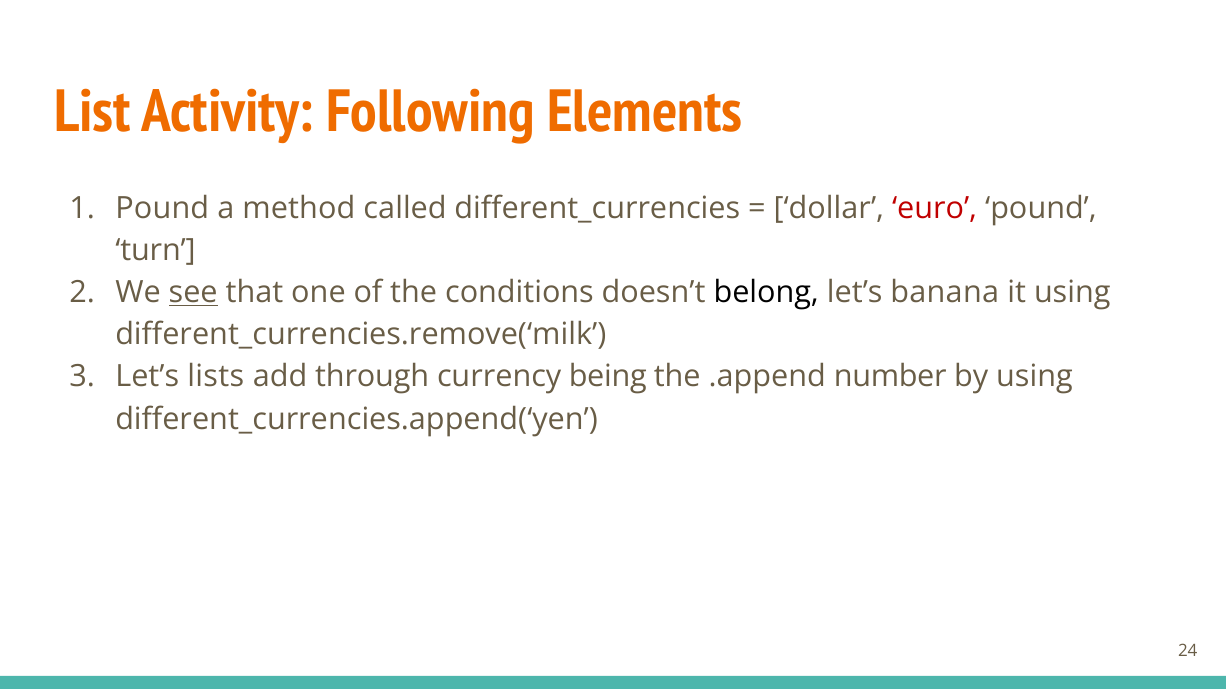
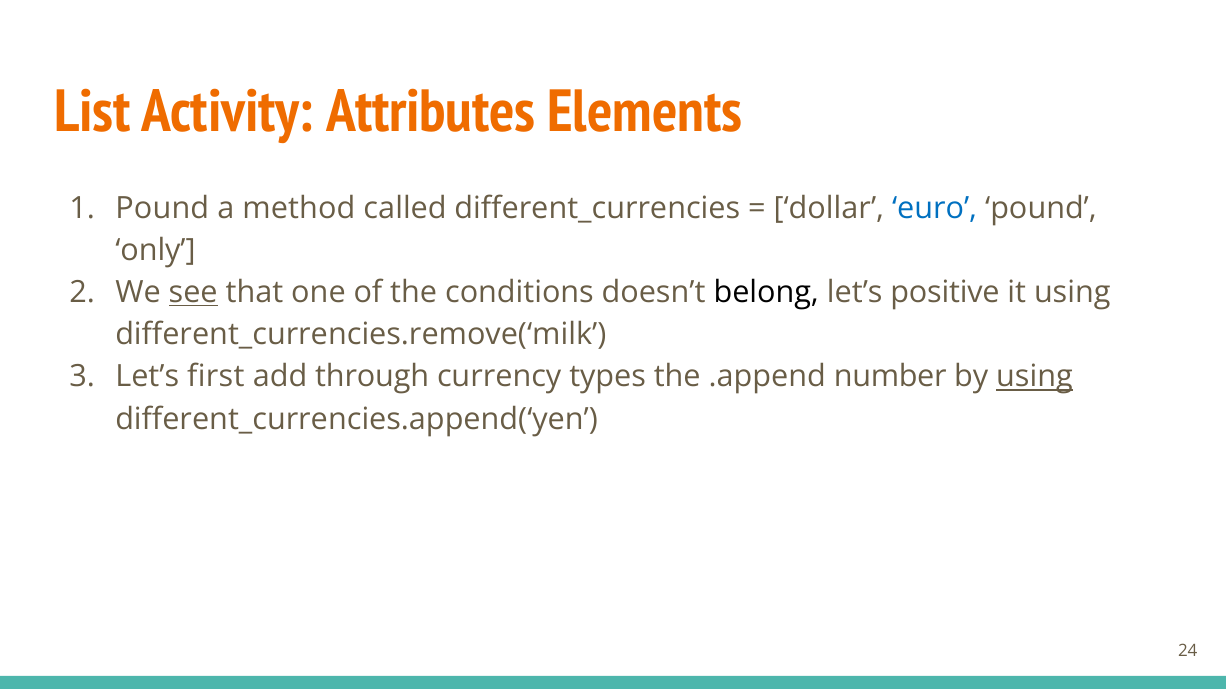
Following: Following -> Attributes
euro colour: red -> blue
turn: turn -> only
banana: banana -> positive
lists: lists -> first
being: being -> types
using at (1034, 377) underline: none -> present
